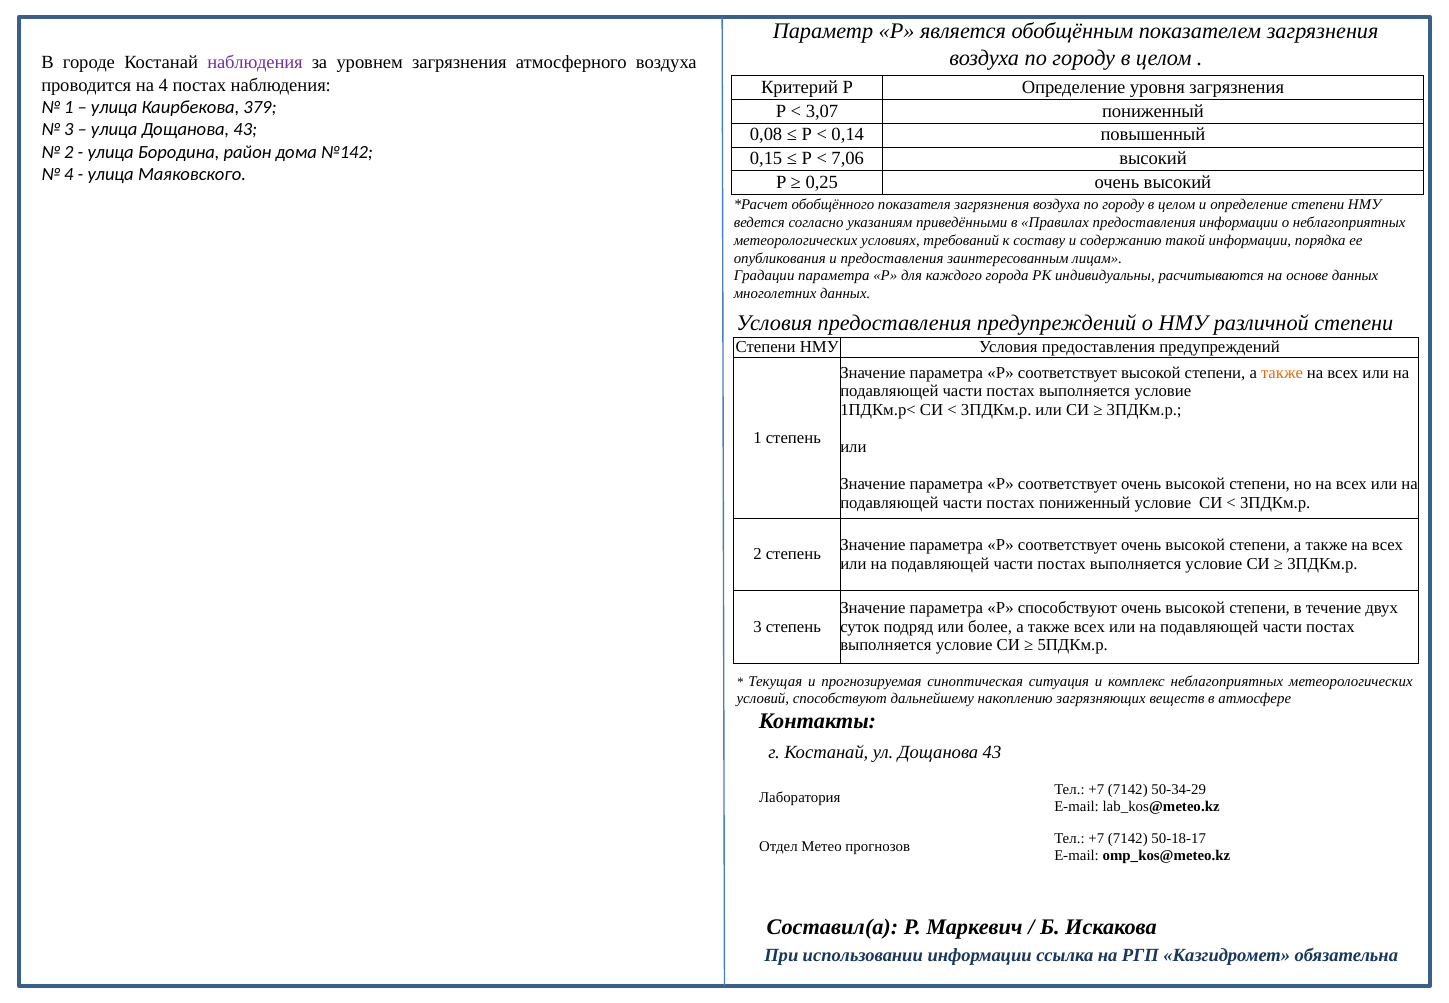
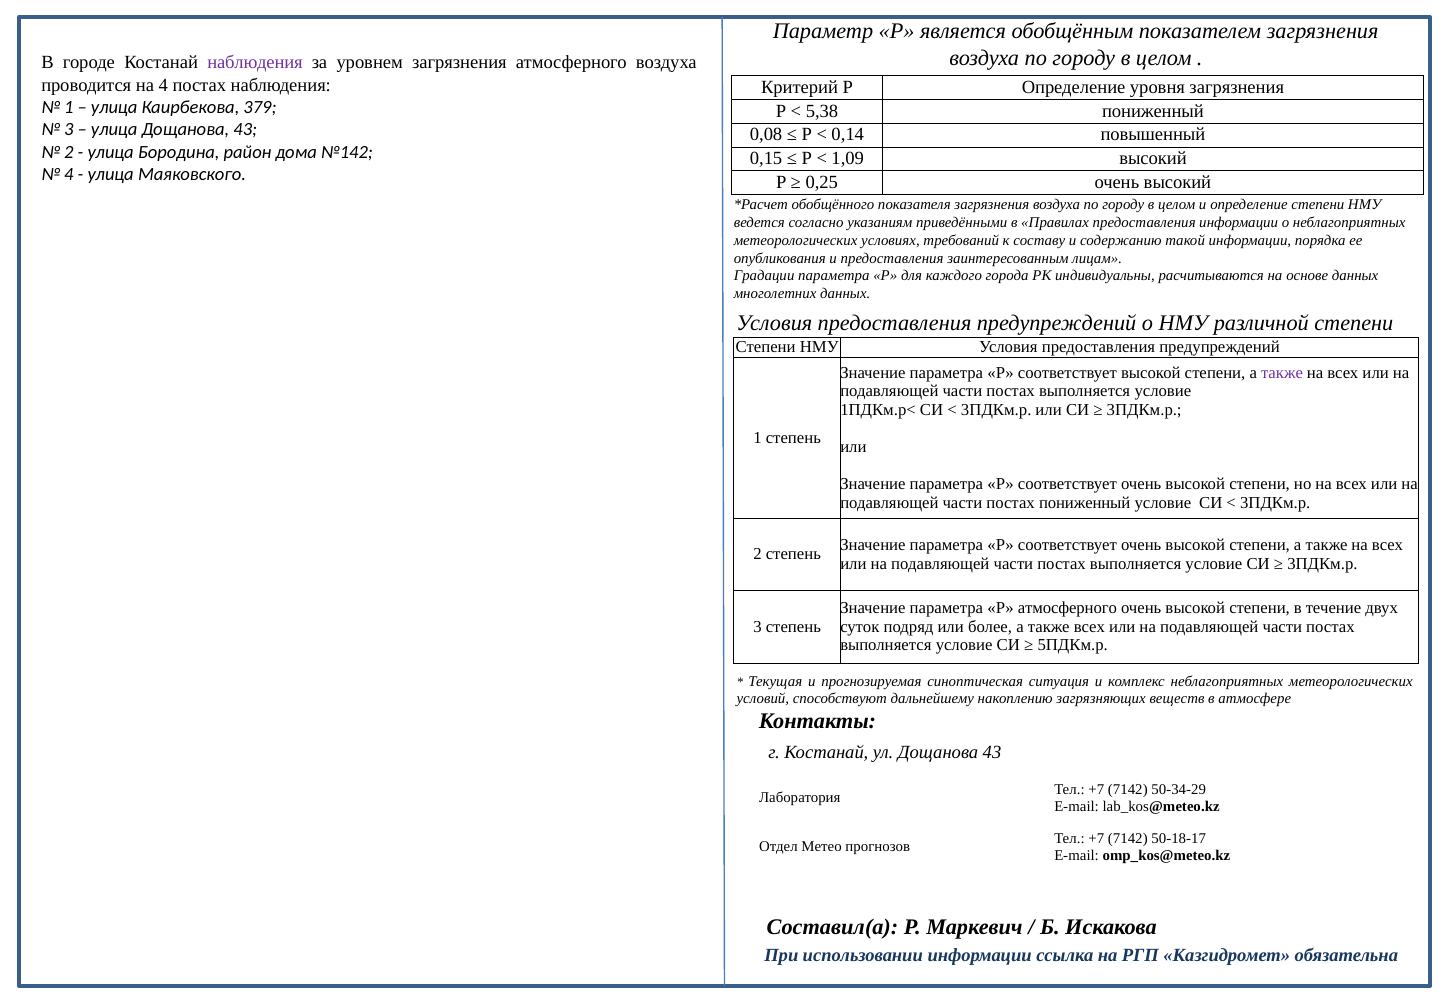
3,07: 3,07 -> 5,38
7,06: 7,06 -> 1,09
также at (1282, 373) colour: orange -> purple
Р способствуют: способствуют -> атмосферного
